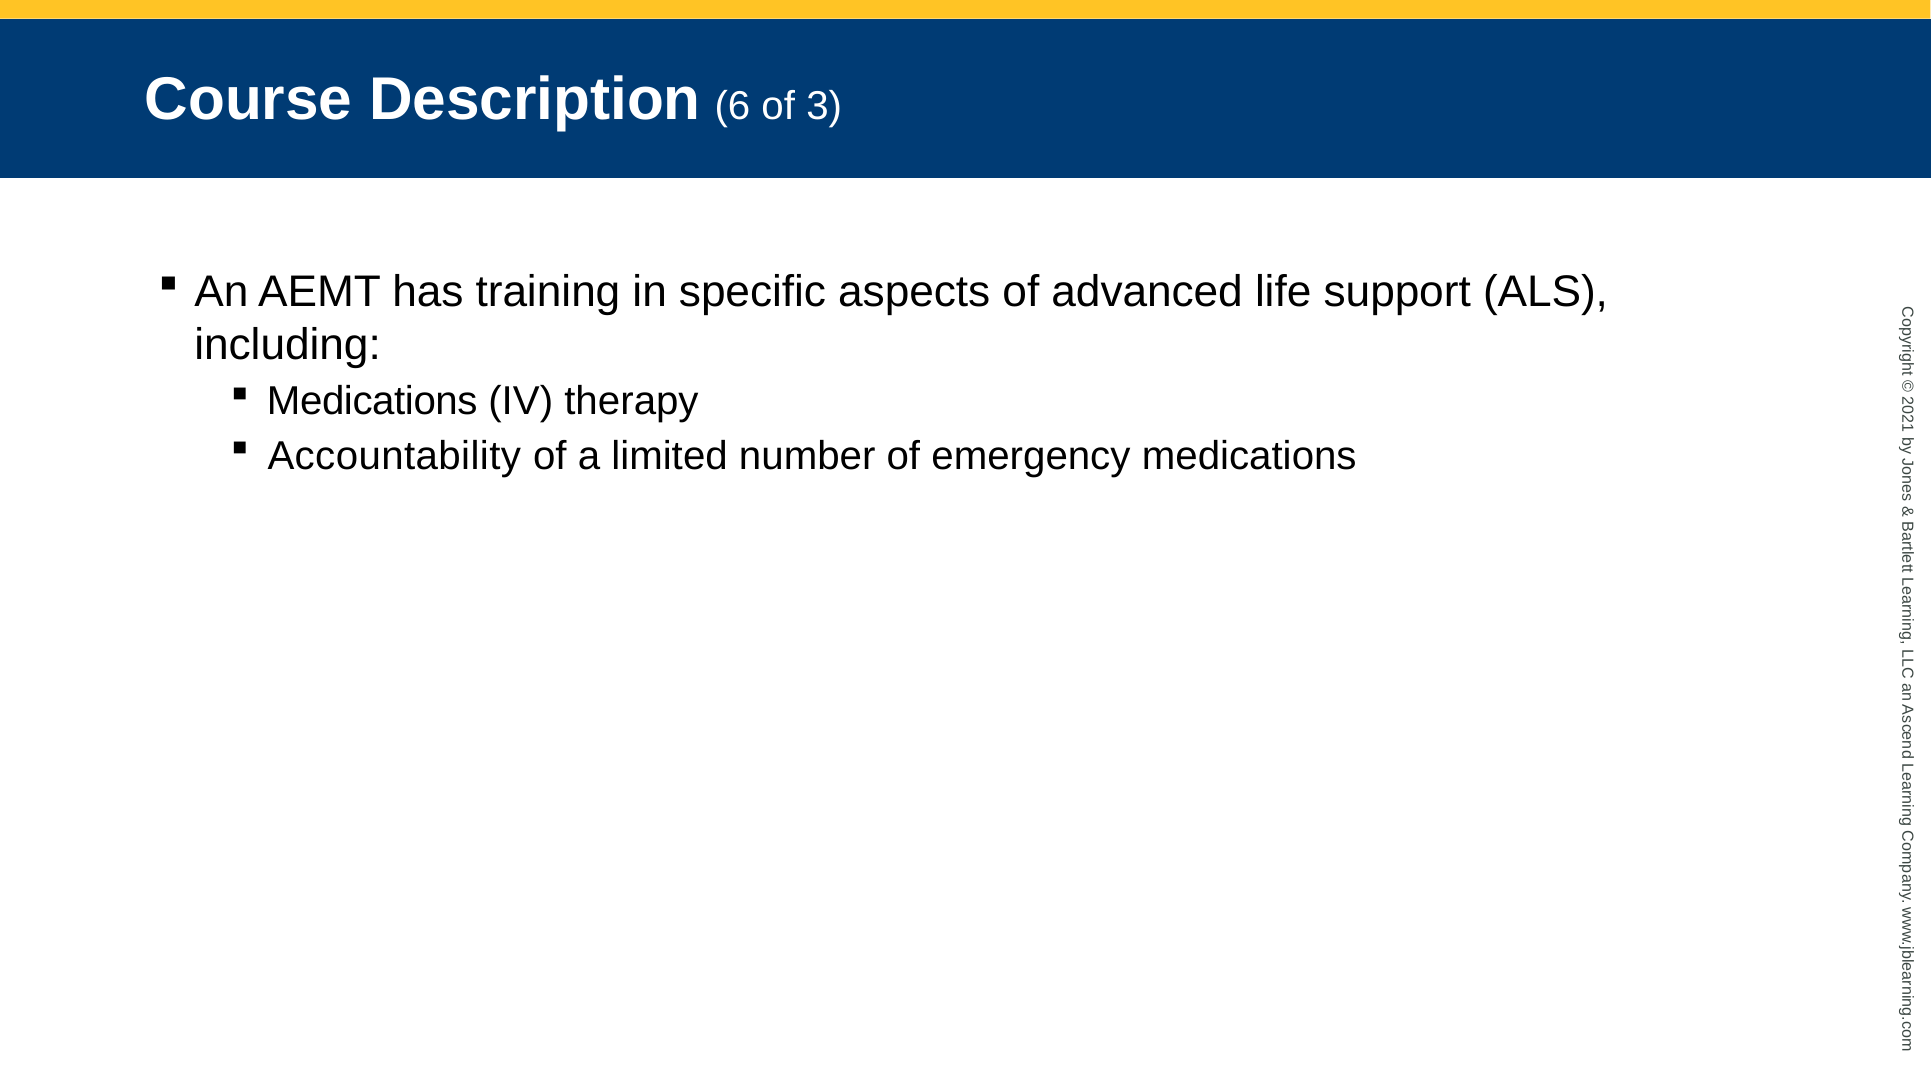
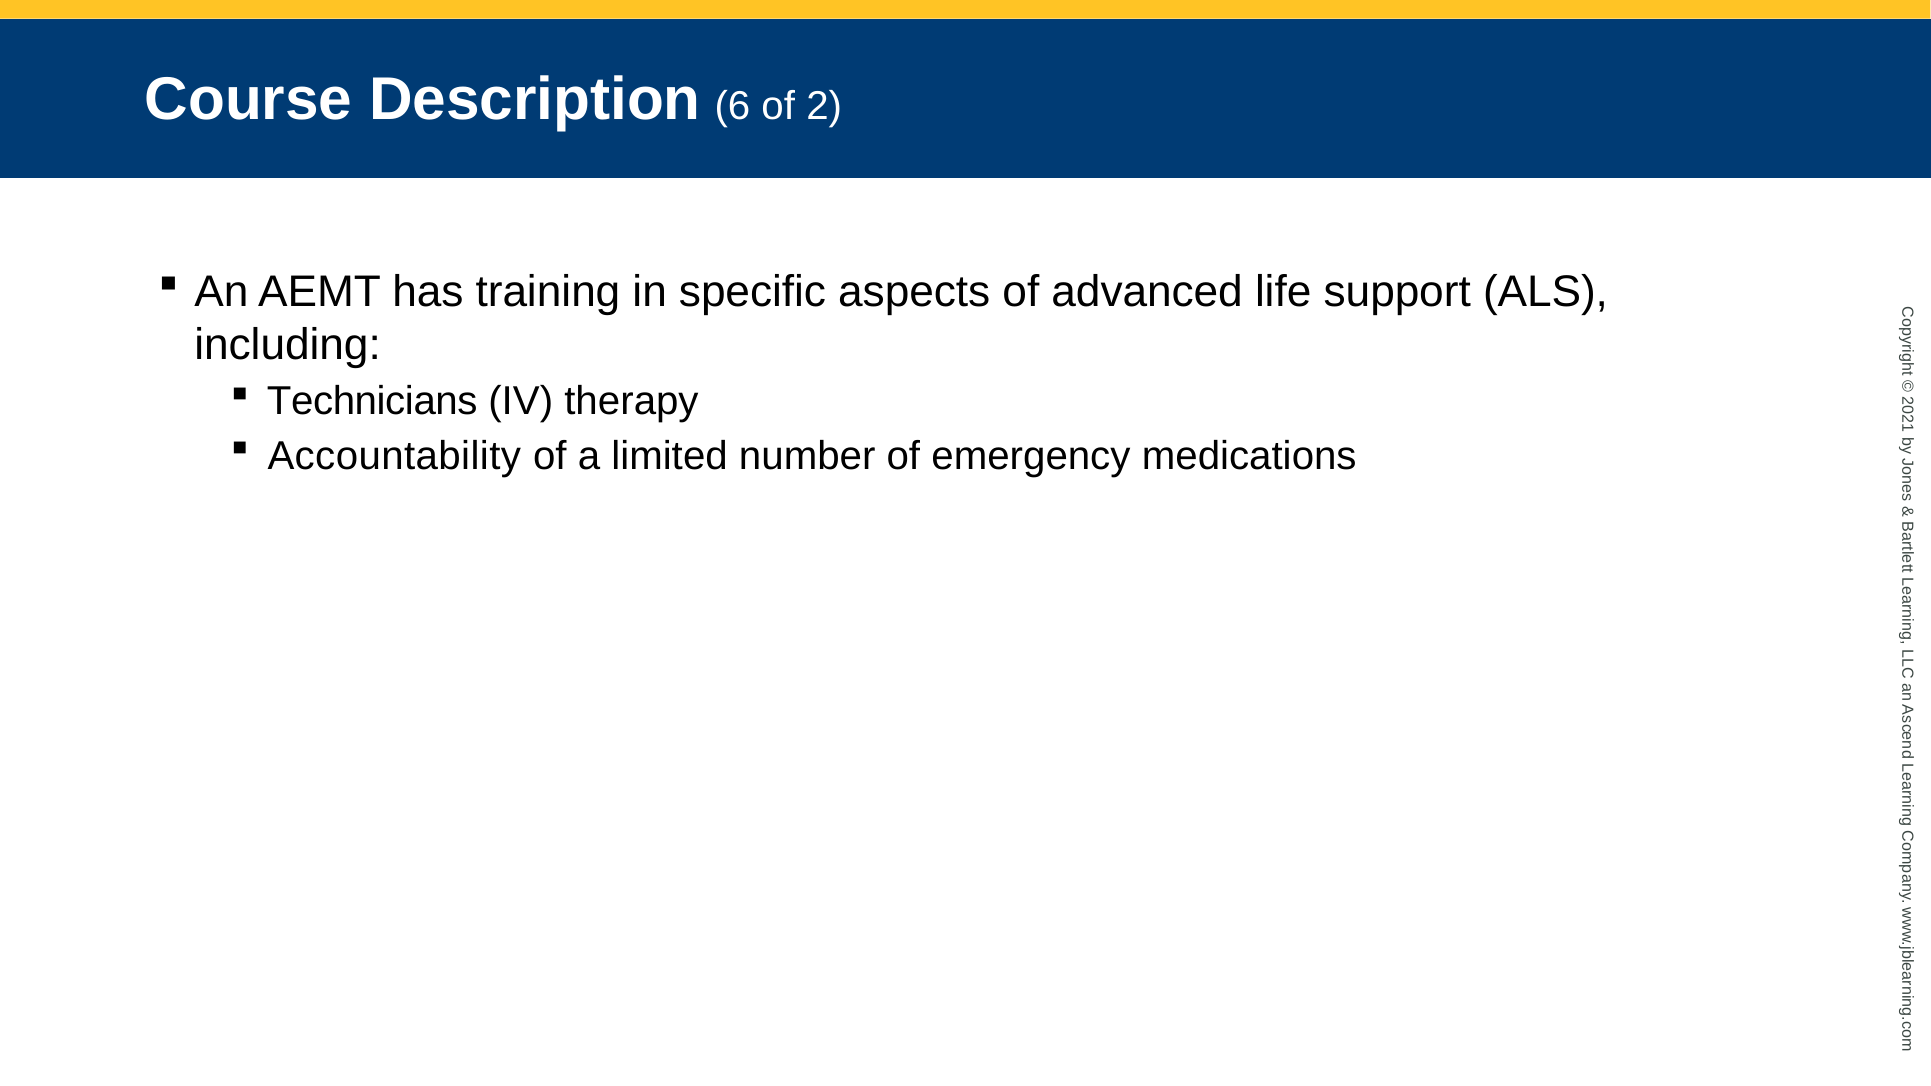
of 3: 3 -> 2
Medications at (372, 402): Medications -> Technicians
